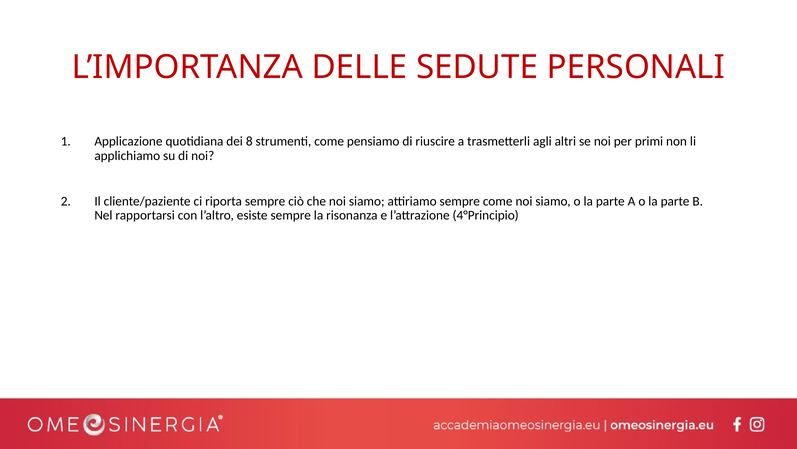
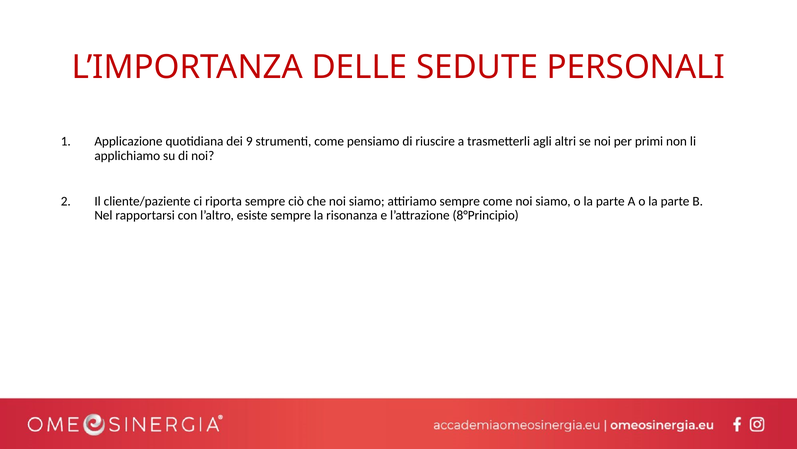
8: 8 -> 9
4°Principio: 4°Principio -> 8°Principio
